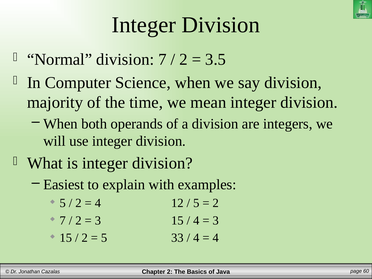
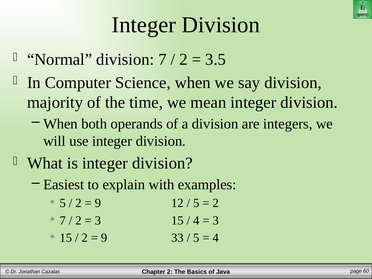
4 at (98, 203): 4 -> 9
5 at (104, 238): 5 -> 9
4 at (196, 238): 4 -> 5
